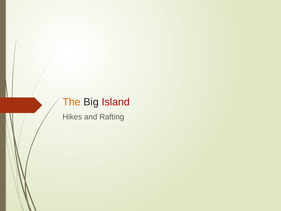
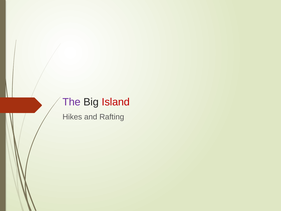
The colour: orange -> purple
